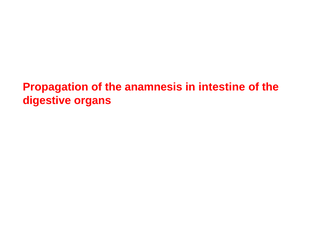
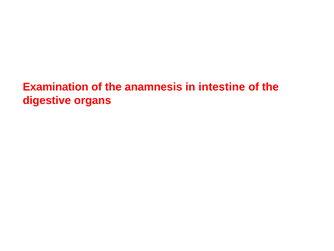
Propagation: Propagation -> Examination
